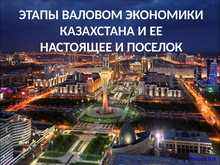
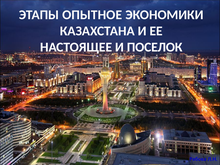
ВАЛОВОМ: ВАЛОВОМ -> ОПЫТНОЕ
